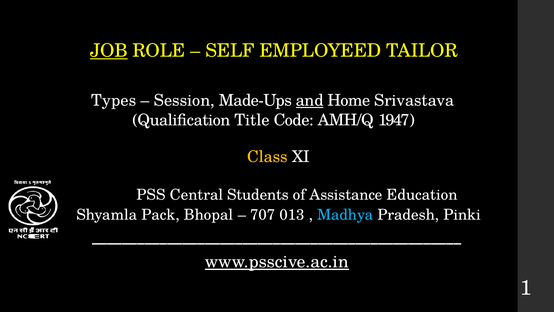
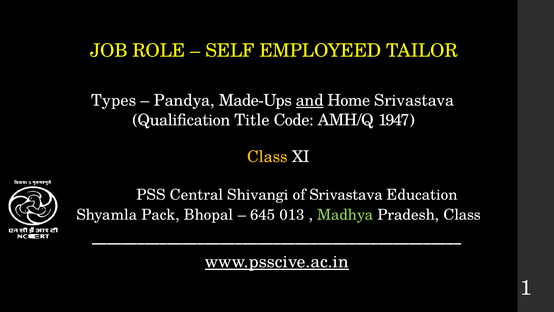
JOB underline: present -> none
Session: Session -> Pandya
Students: Students -> Shivangi
of Assistance: Assistance -> Srivastava
707: 707 -> 645
Madhya colour: light blue -> light green
Pradesh Pinki: Pinki -> Class
